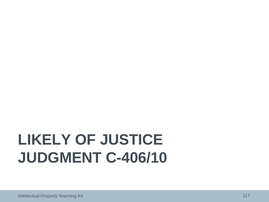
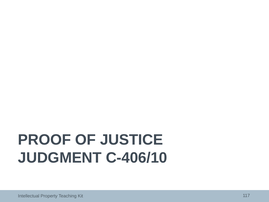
LIKELY: LIKELY -> PROOF
